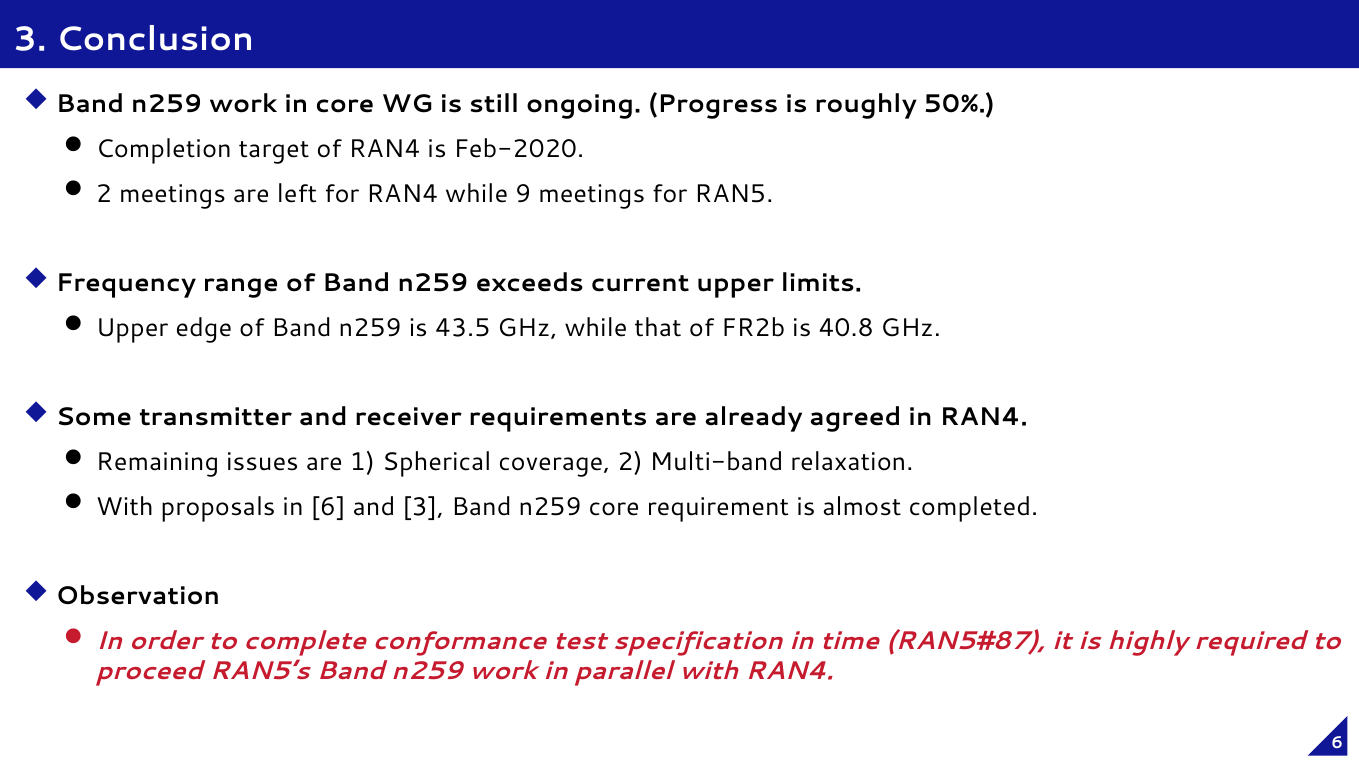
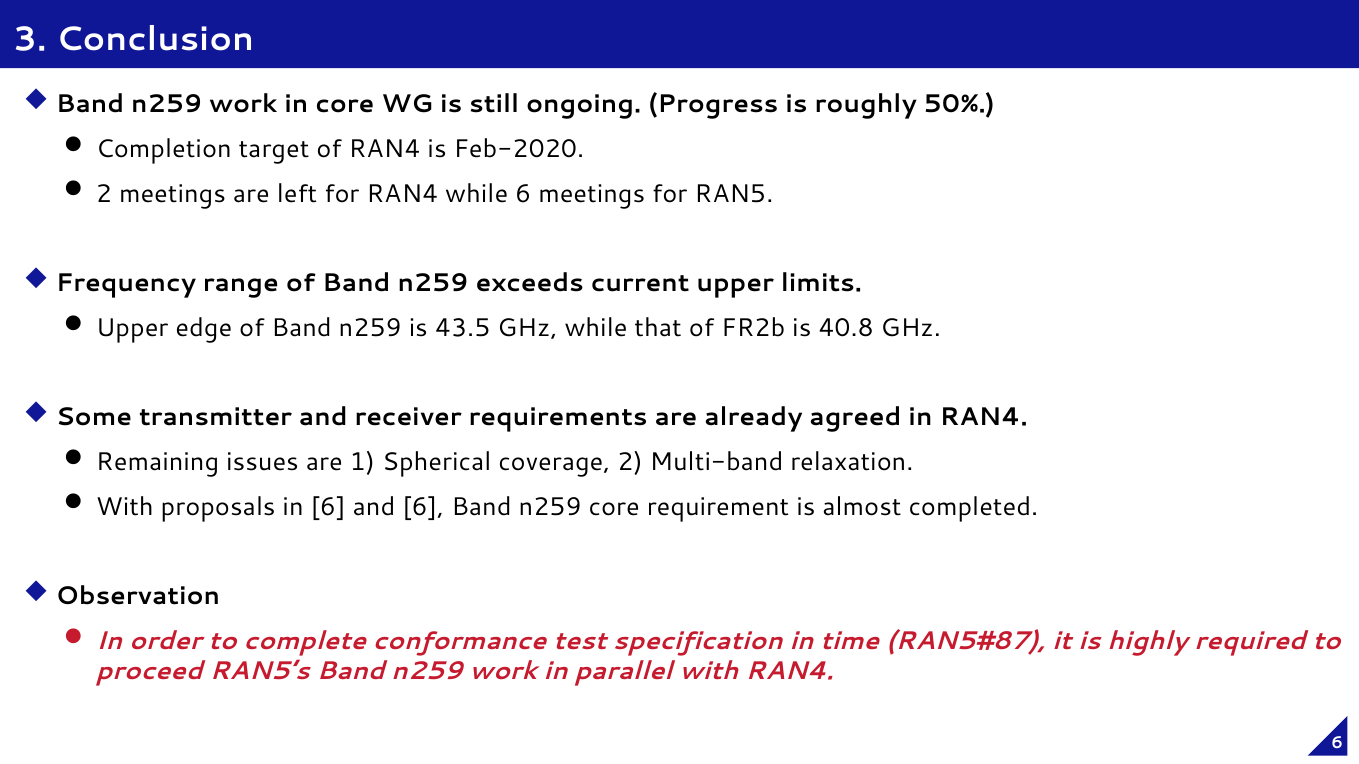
while 9: 9 -> 6
and 3: 3 -> 6
